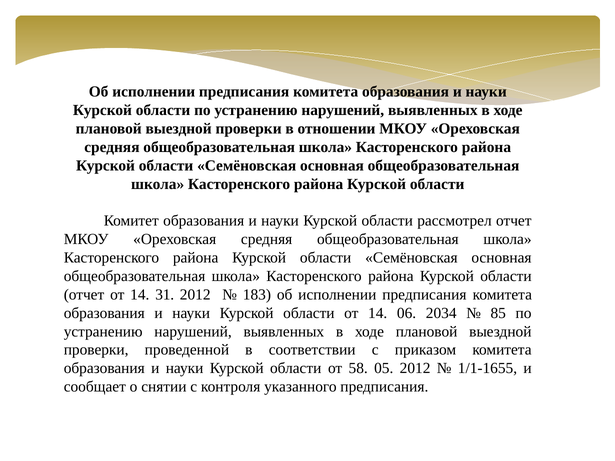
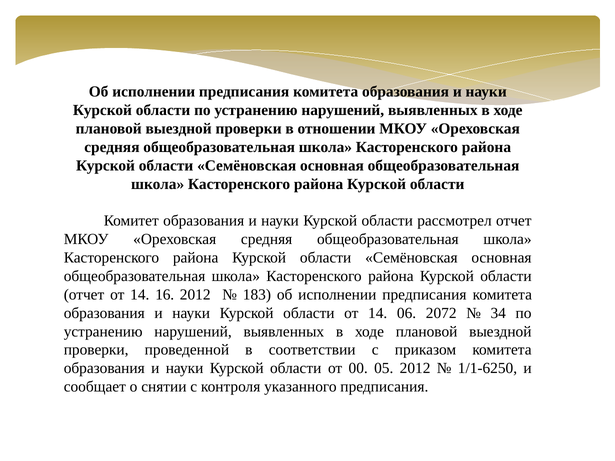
31: 31 -> 16
2034: 2034 -> 2072
85: 85 -> 34
58: 58 -> 00
1/1-1655: 1/1-1655 -> 1/1-6250
